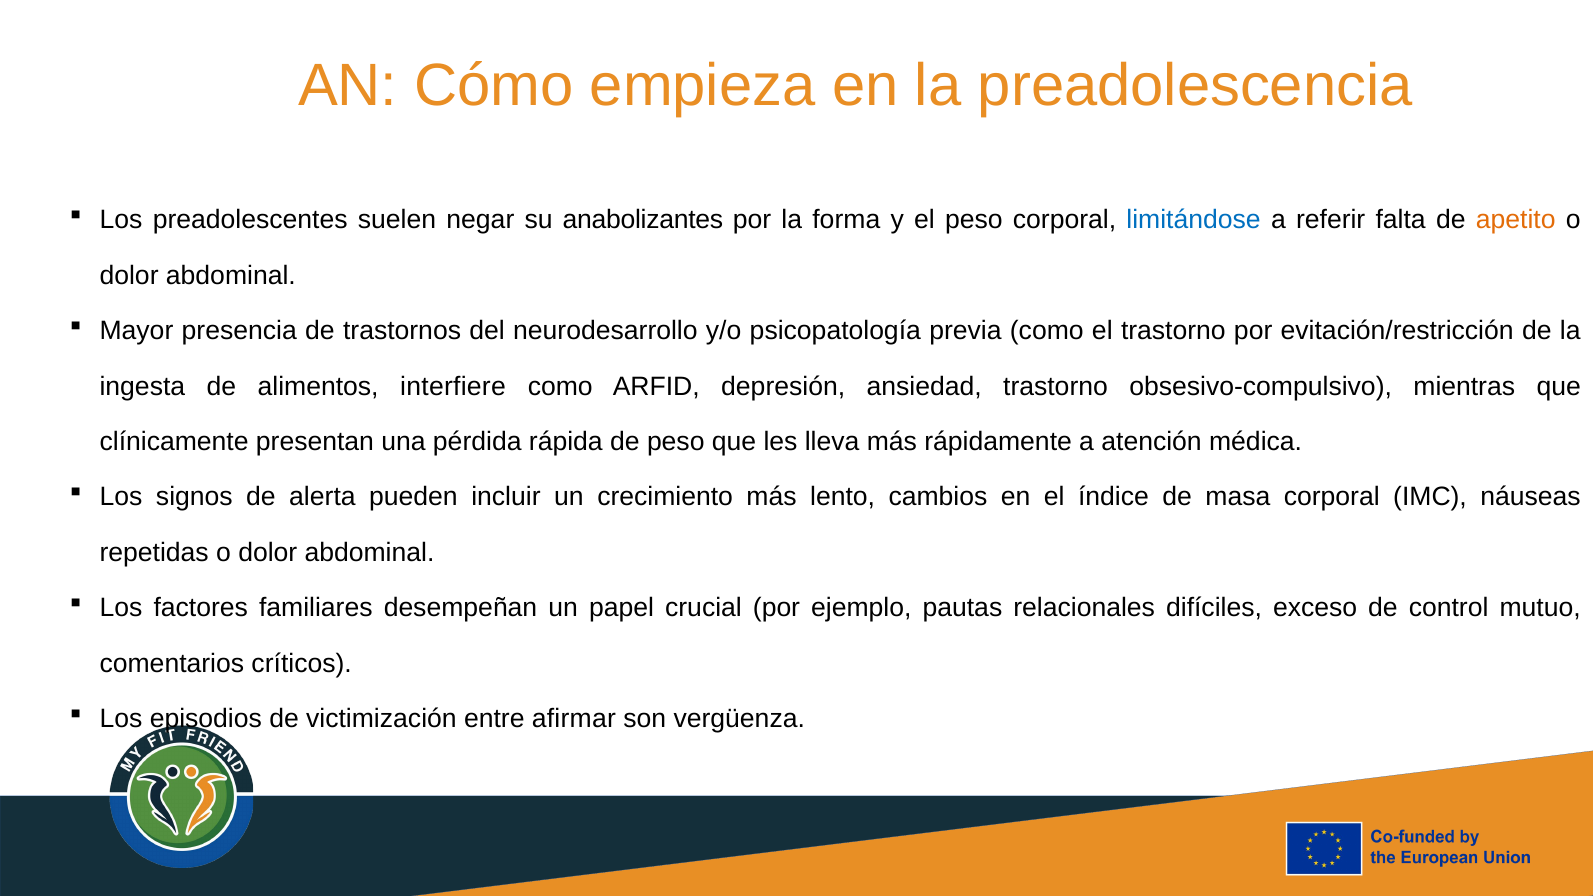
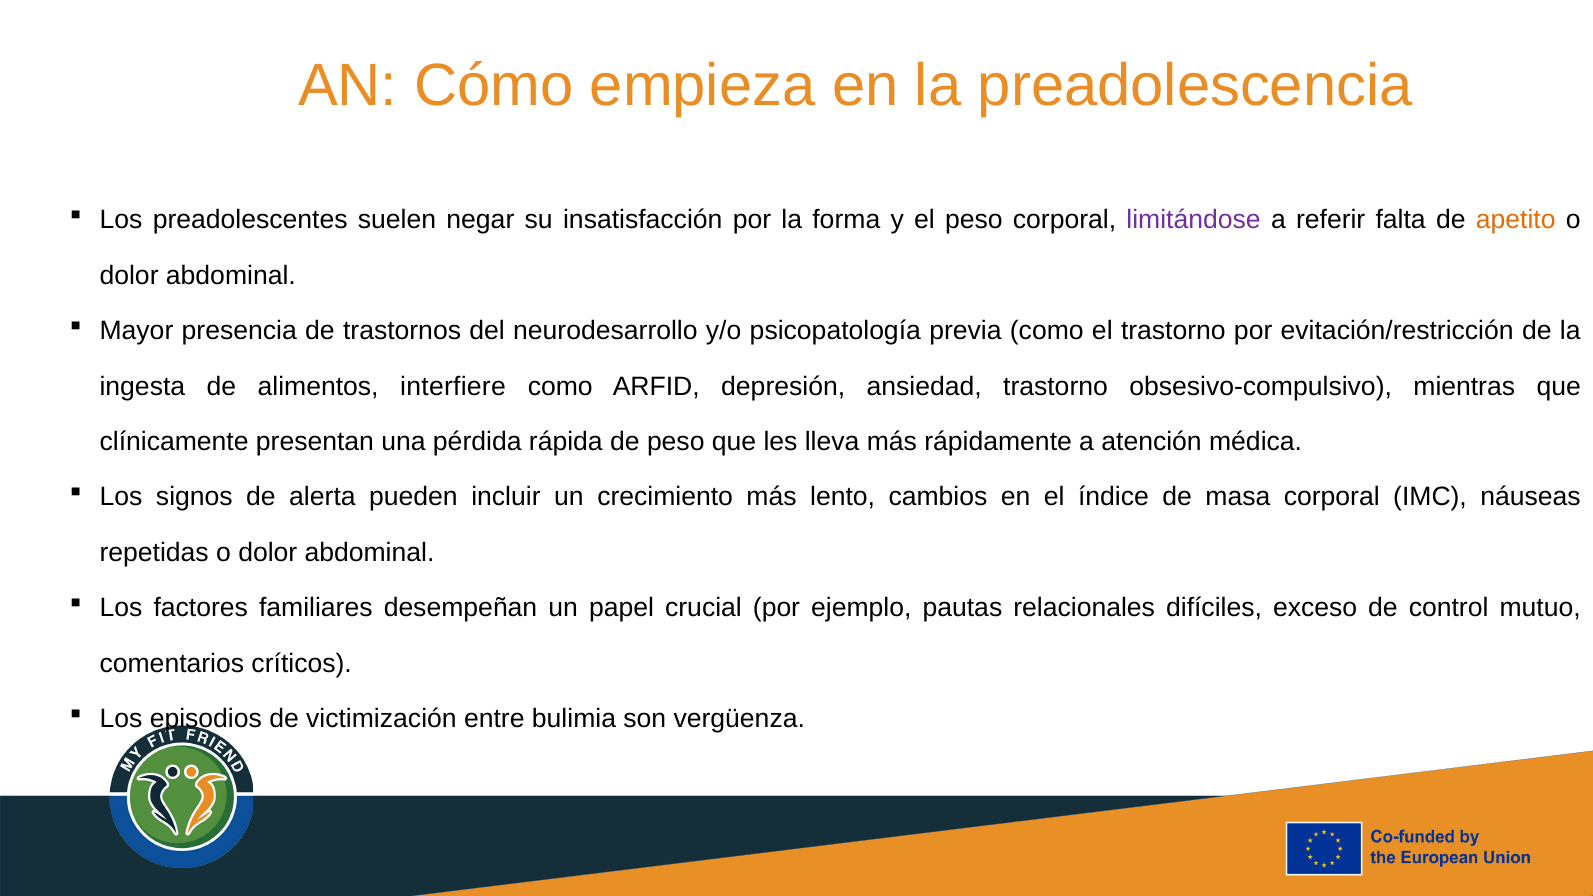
anabolizantes: anabolizantes -> insatisfacción
limitándose colour: blue -> purple
afirmar: afirmar -> bulimia
